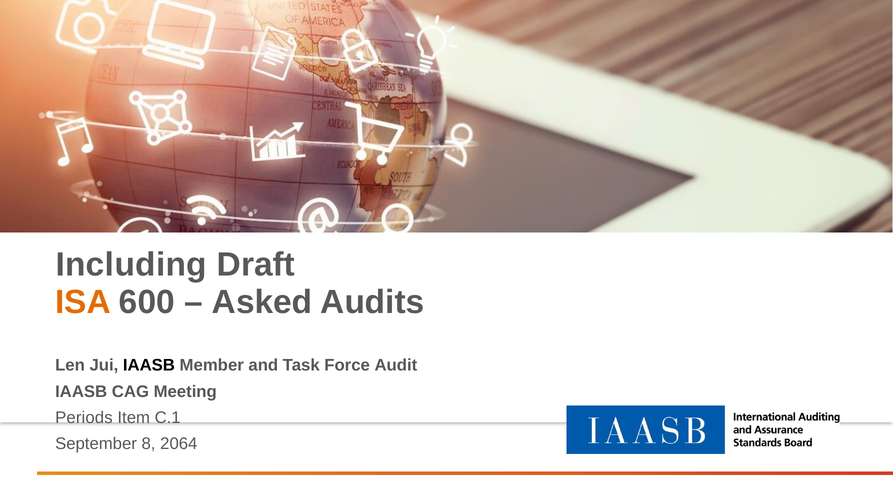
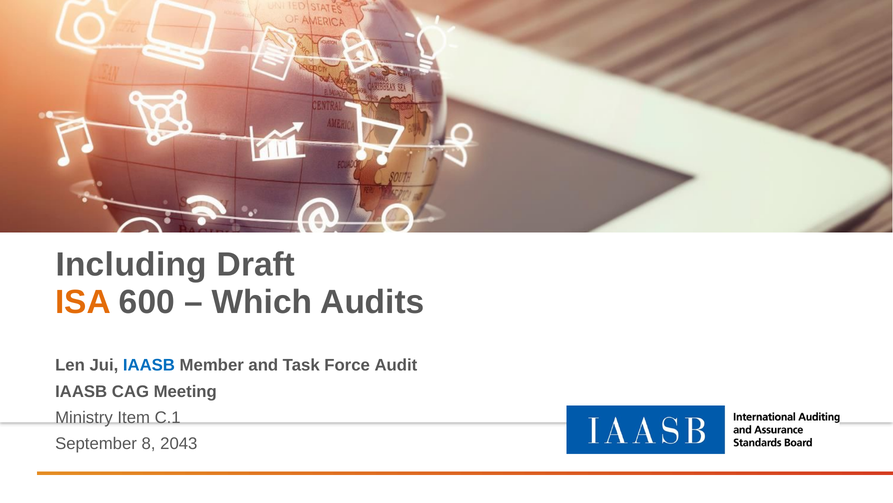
Asked: Asked -> Which
IAASB at (149, 365) colour: black -> blue
Periods: Periods -> Ministry
2064: 2064 -> 2043
